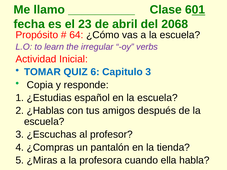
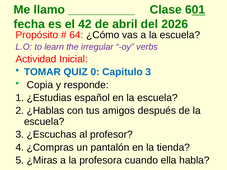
23: 23 -> 42
2068: 2068 -> 2026
6: 6 -> 0
